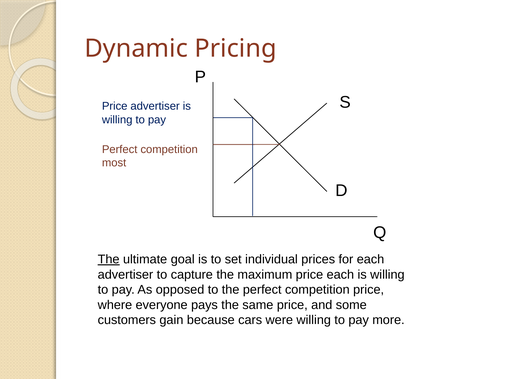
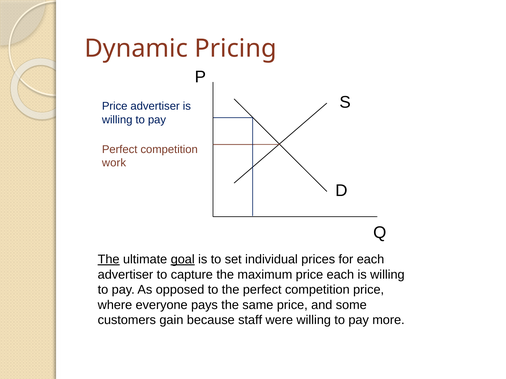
most: most -> work
goal underline: none -> present
cars: cars -> staff
